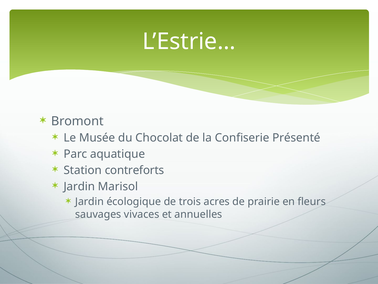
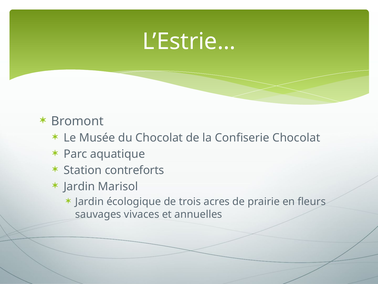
Confiserie Présenté: Présenté -> Chocolat
